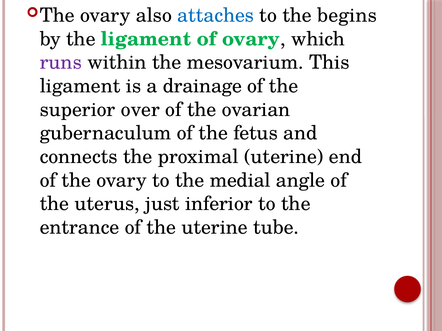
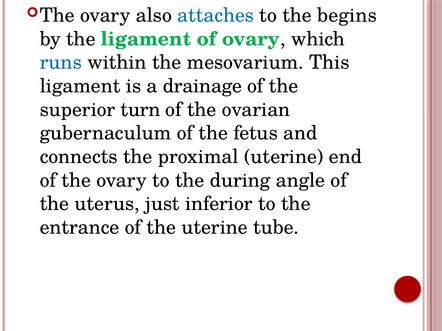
runs colour: purple -> blue
over: over -> turn
medial: medial -> during
